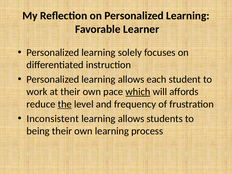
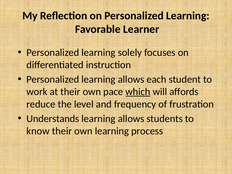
the underline: present -> none
Inconsistent: Inconsistent -> Understands
being: being -> know
